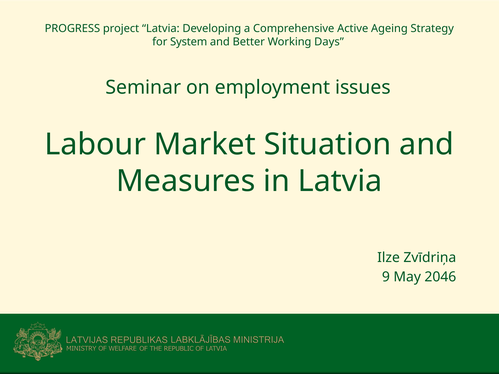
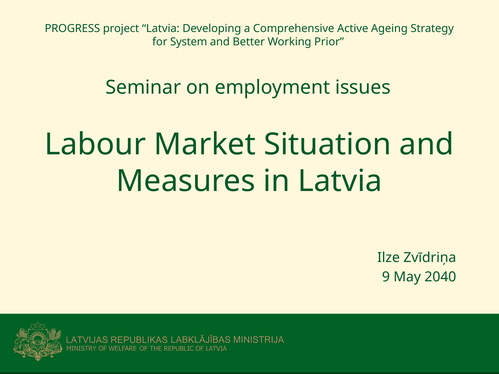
Days: Days -> Prior
2046: 2046 -> 2040
